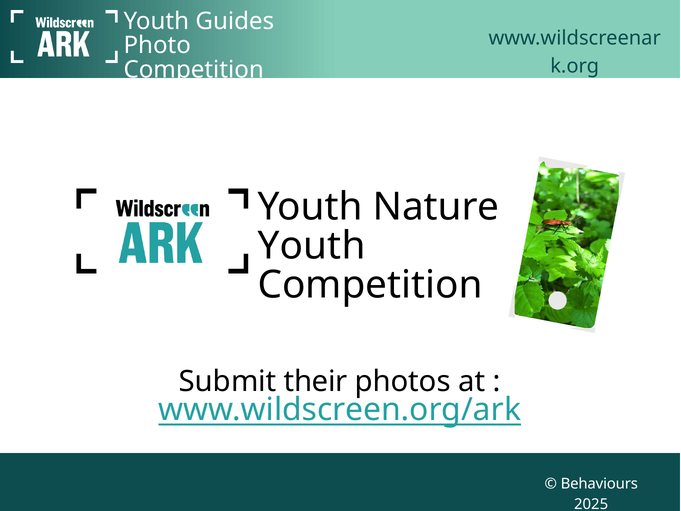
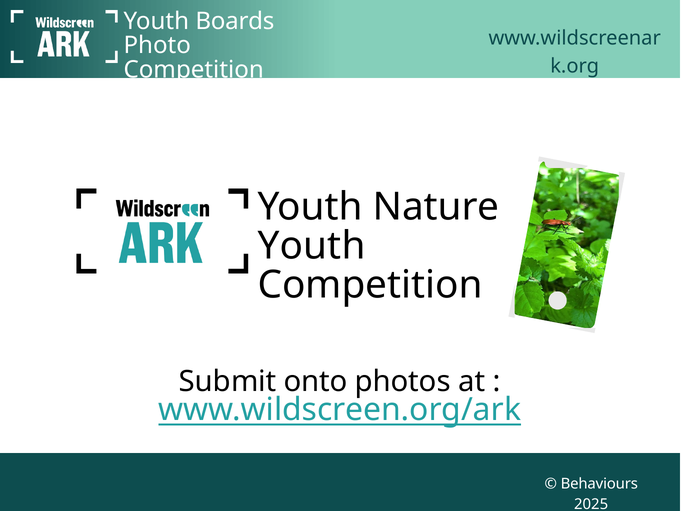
Guides: Guides -> Boards
their: their -> onto
